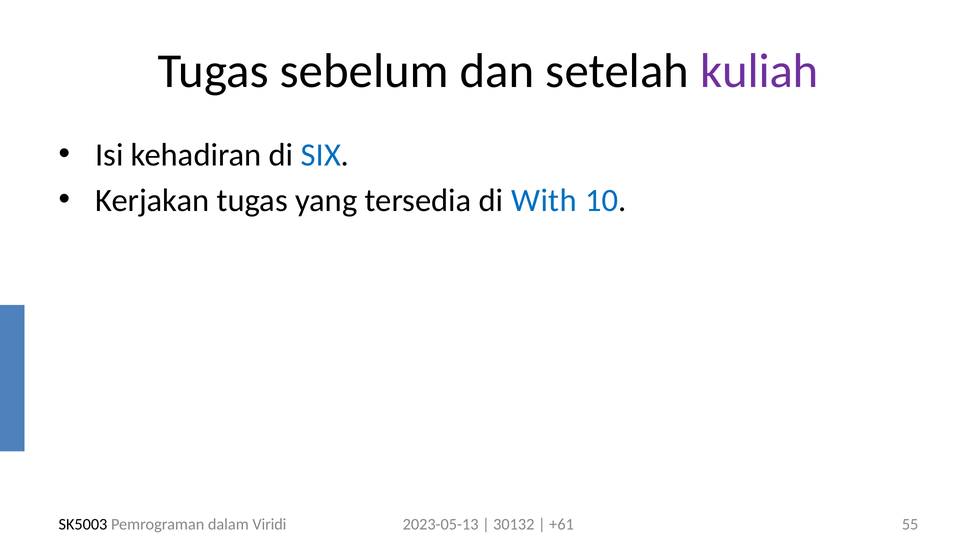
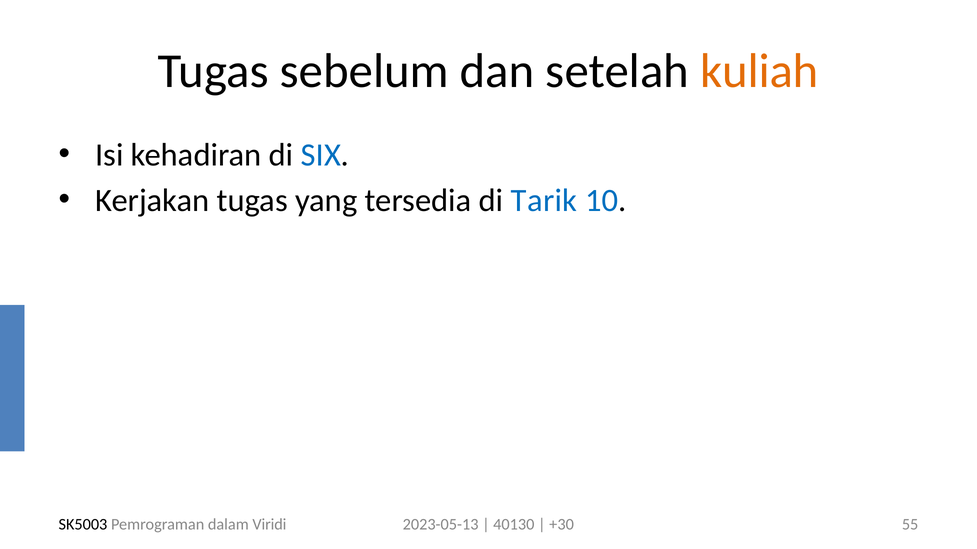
kuliah colour: purple -> orange
With: With -> Tarik
30132: 30132 -> 40130
+61: +61 -> +30
